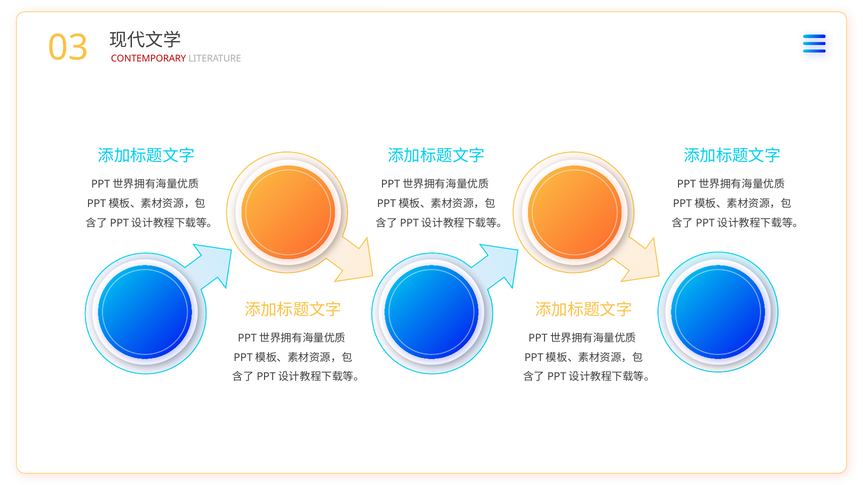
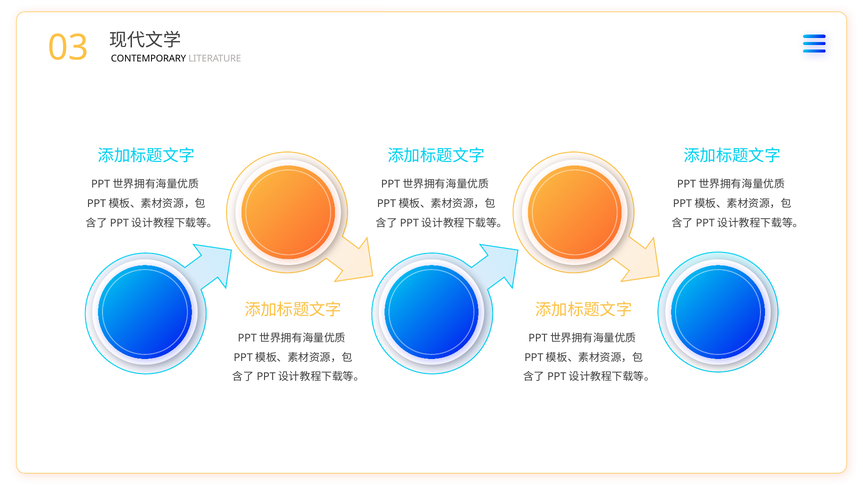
CONTEMPORARY colour: red -> black
